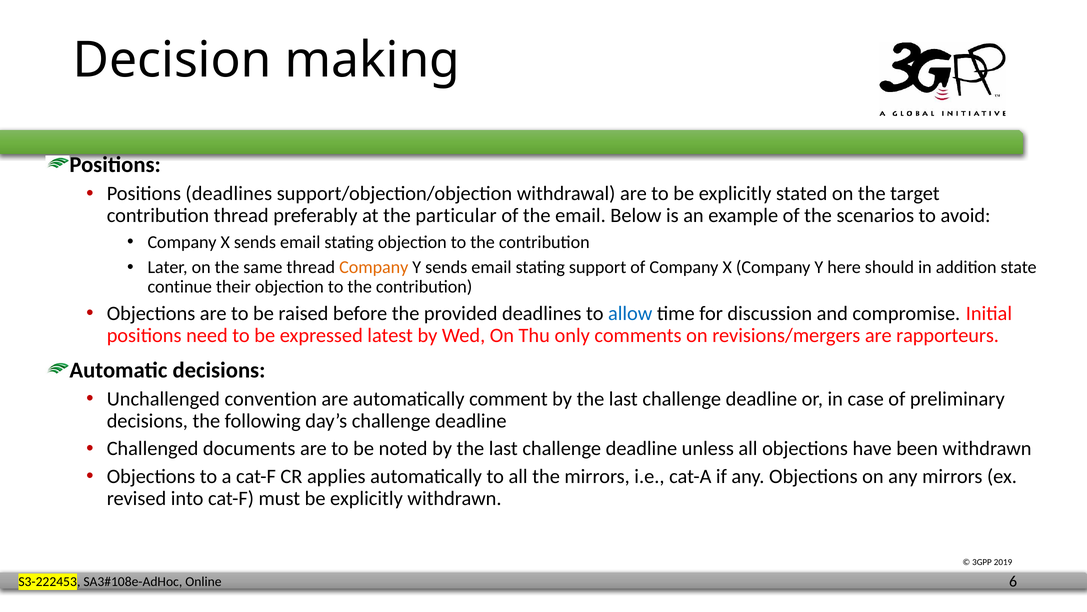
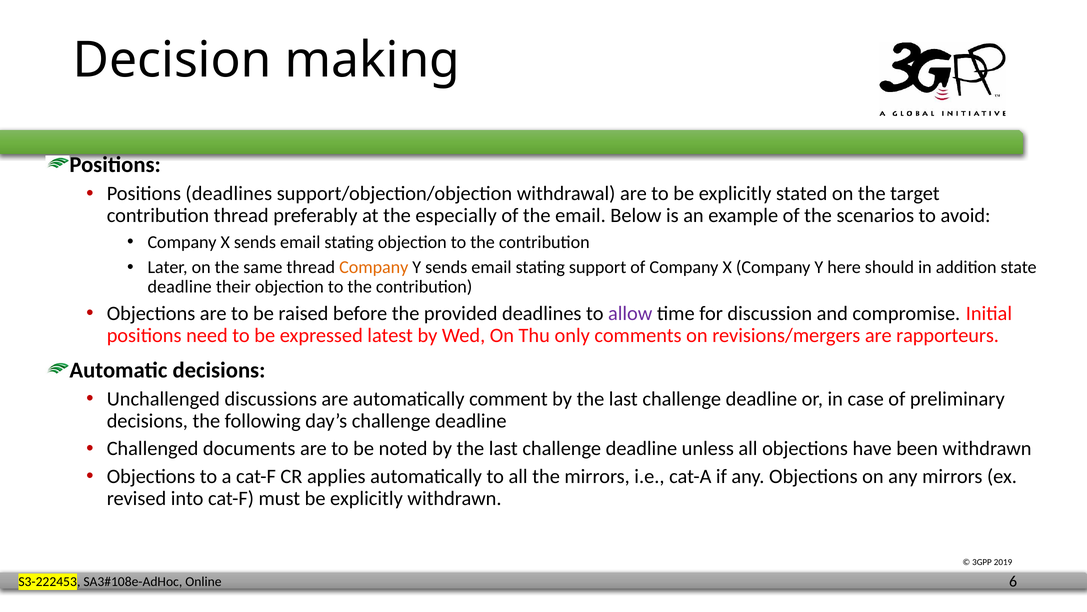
particular: particular -> especially
continue at (180, 287): continue -> deadline
allow colour: blue -> purple
convention: convention -> discussions
